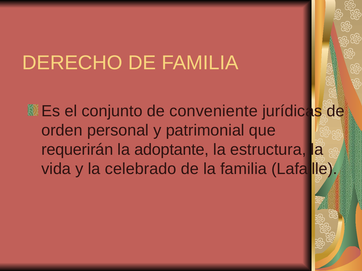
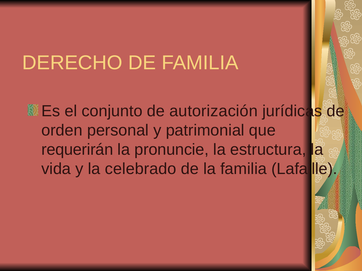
conveniente: conveniente -> autorización
adoptante: adoptante -> pronuncie
